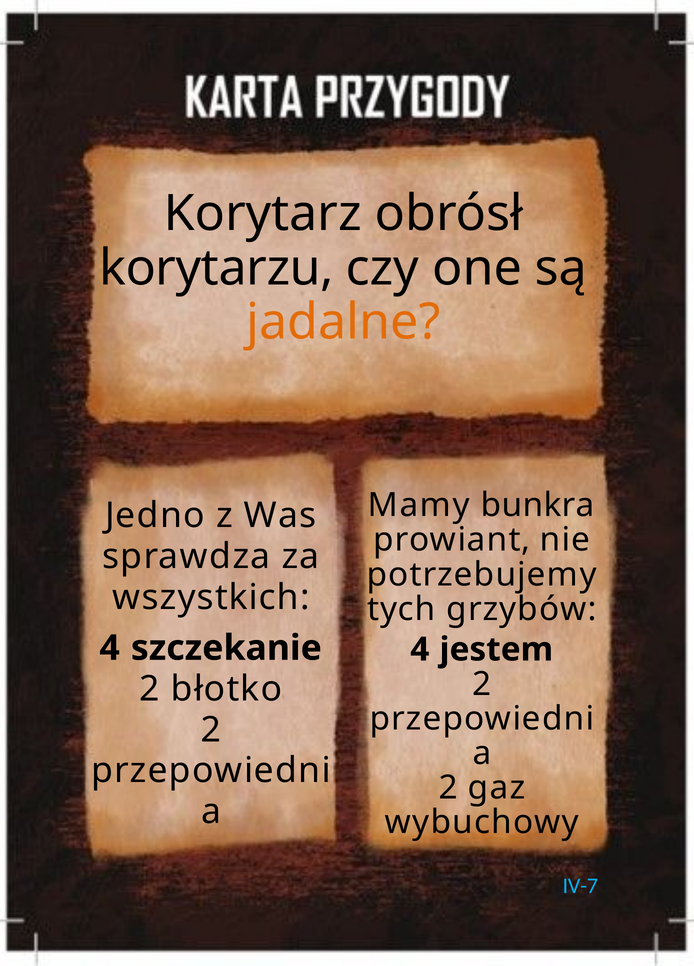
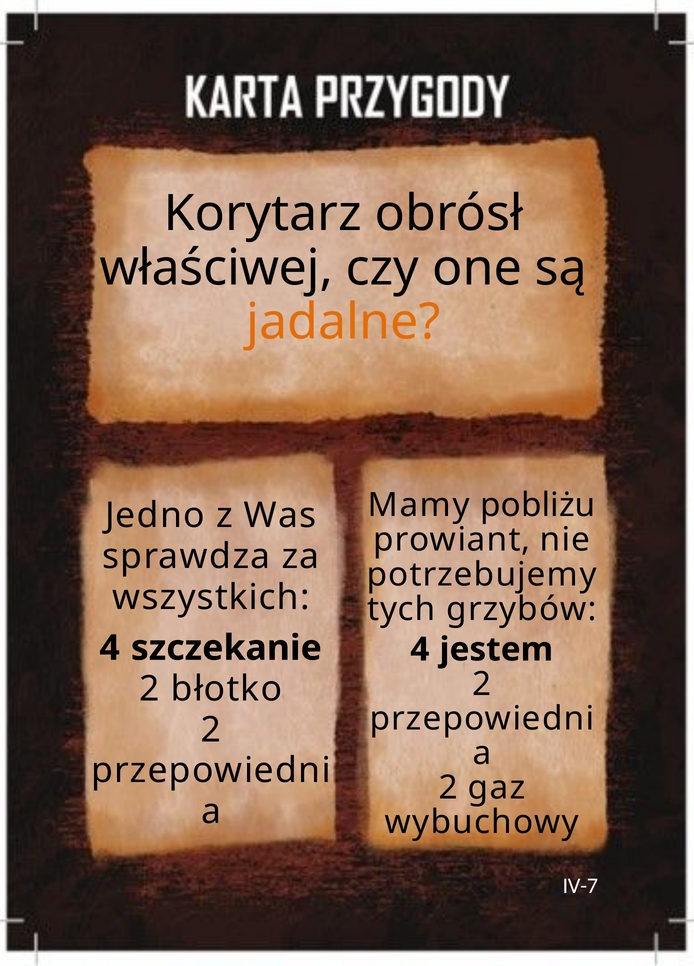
korytarzu: korytarzu -> właściwej
bunkra: bunkra -> pobliżu
IV-7 colour: light blue -> white
